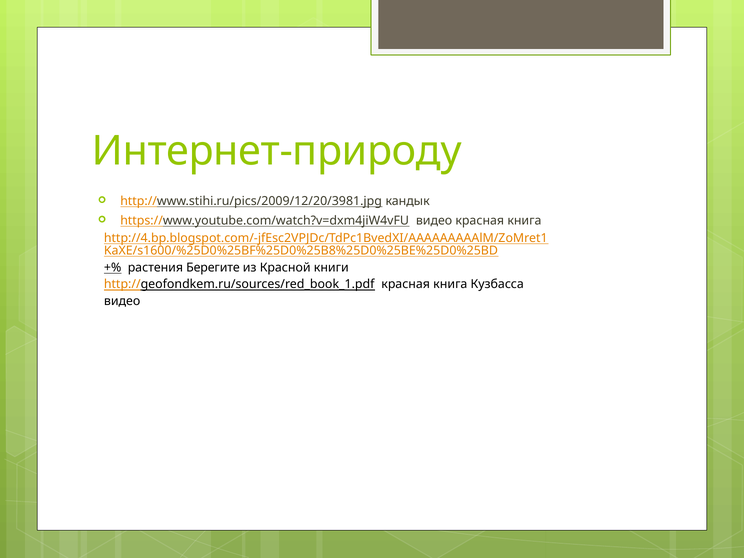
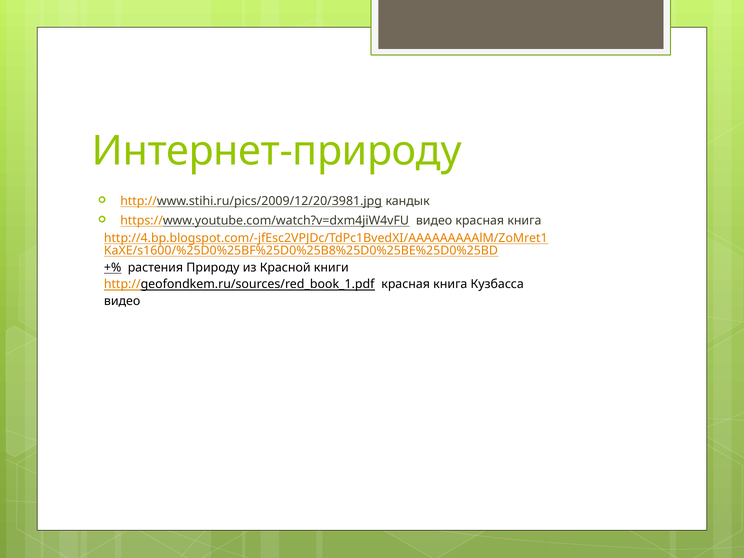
Берегите: Берегите -> Природу
